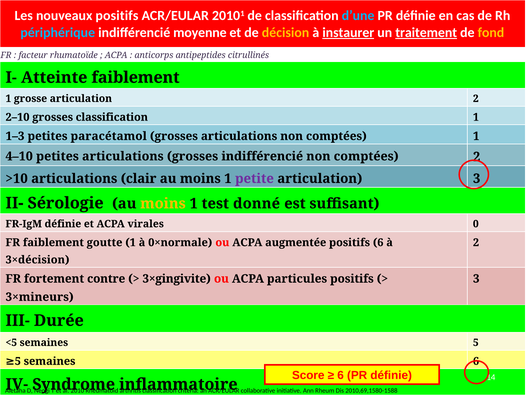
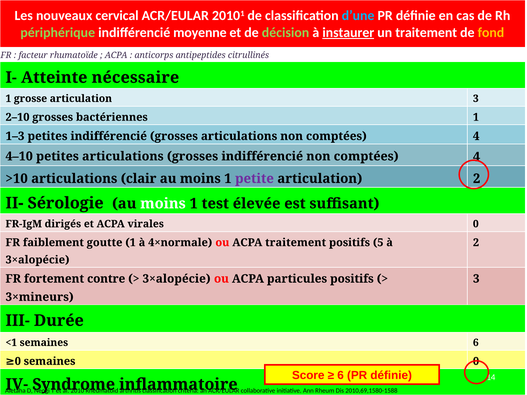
nouveaux positifs: positifs -> cervical
périphérique colour: light blue -> light green
décision colour: yellow -> light green
traitement at (426, 33) underline: present -> none
Atteinte faiblement: faiblement -> nécessaire
articulation 2: 2 -> 3
grosses classification: classification -> bactériennes
petites paracétamol: paracétamol -> indifférencié
articulations non comptées 1: 1 -> 4
2 at (477, 157): 2 -> 4
articulation 3: 3 -> 2
moins at (163, 204) colour: yellow -> white
donné: donné -> élevée
FR-IgM définie: définie -> dirigés
0×normale: 0×normale -> 4×normale
ACPA augmentée: augmentée -> traitement
positifs 6: 6 -> 5
3×décision at (37, 260): 3×décision -> 3×alopécie
3×gingivite at (177, 279): 3×gingivite -> 3×alopécie
<5: <5 -> <1
semaines 5: 5 -> 6
5 at (18, 361): 5 -> 0
semaines 6: 6 -> 0
